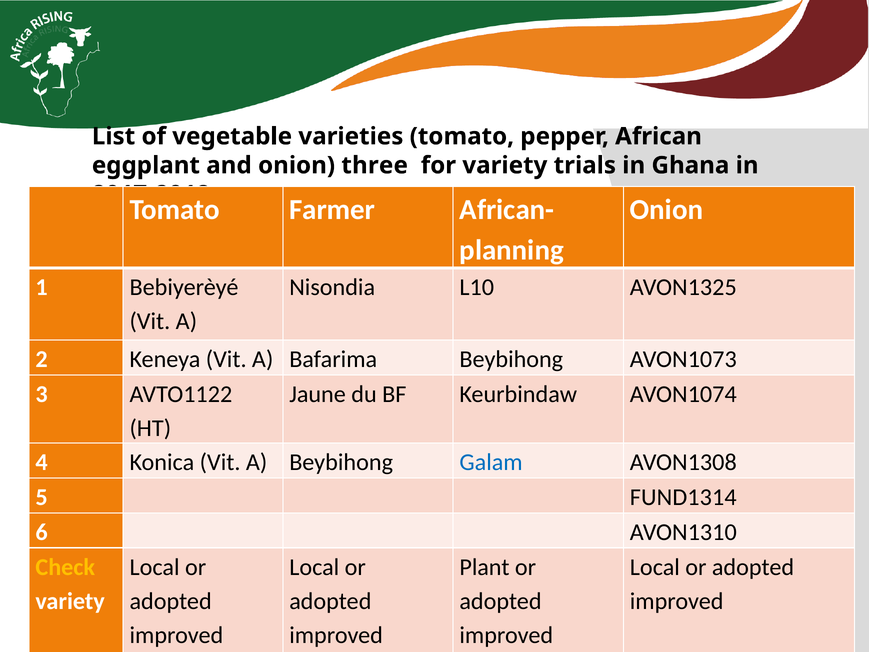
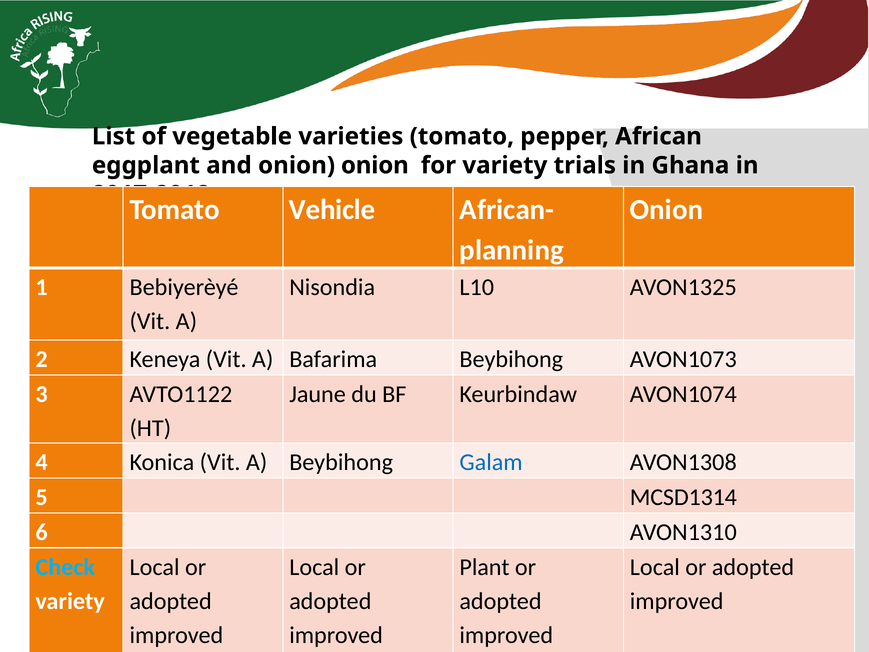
onion three: three -> onion
Farmer: Farmer -> Vehicle
FUND1314: FUND1314 -> MCSD1314
Check colour: yellow -> light blue
